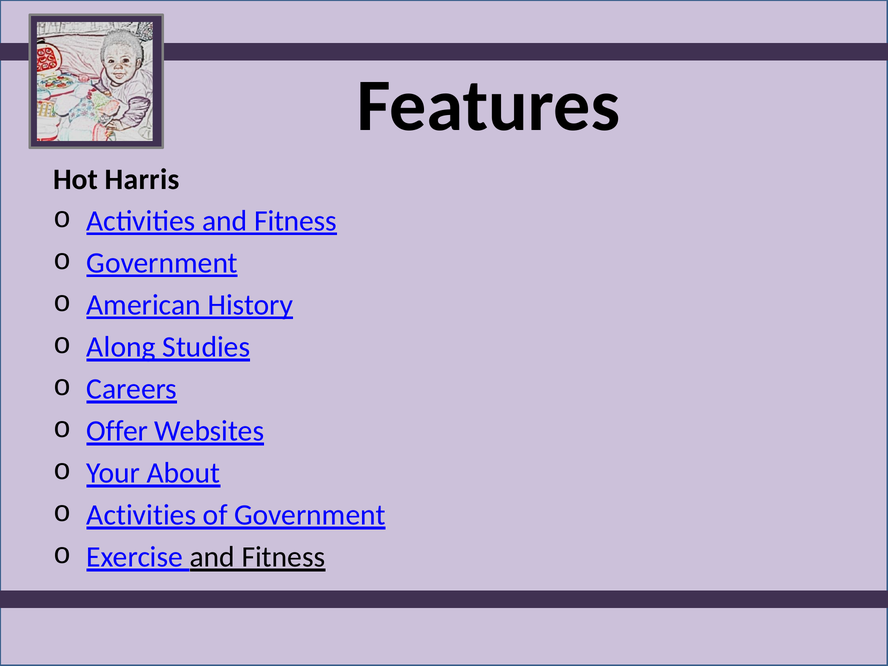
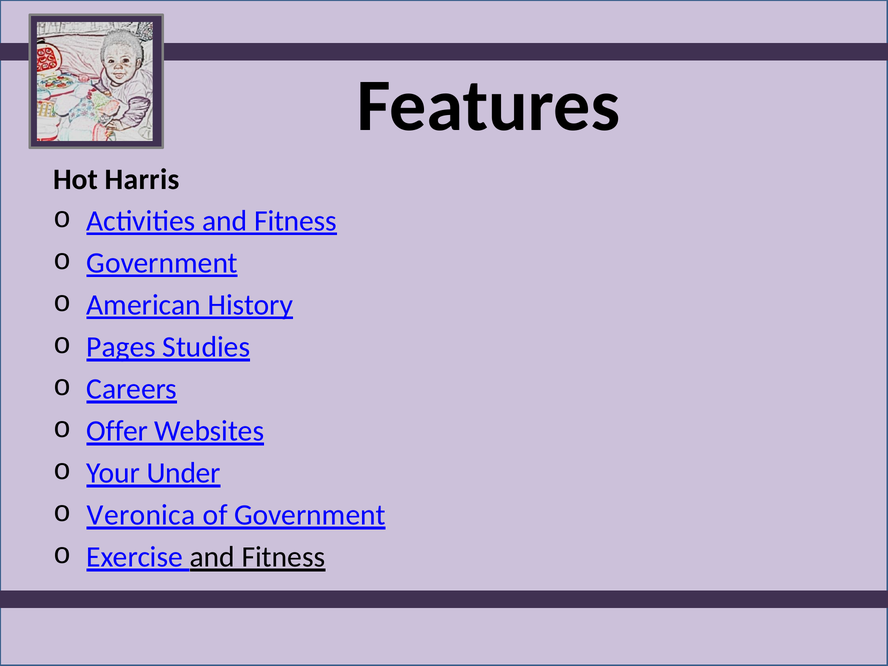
Along: Along -> Pages
About: About -> Under
Activities at (141, 515): Activities -> Veronica
